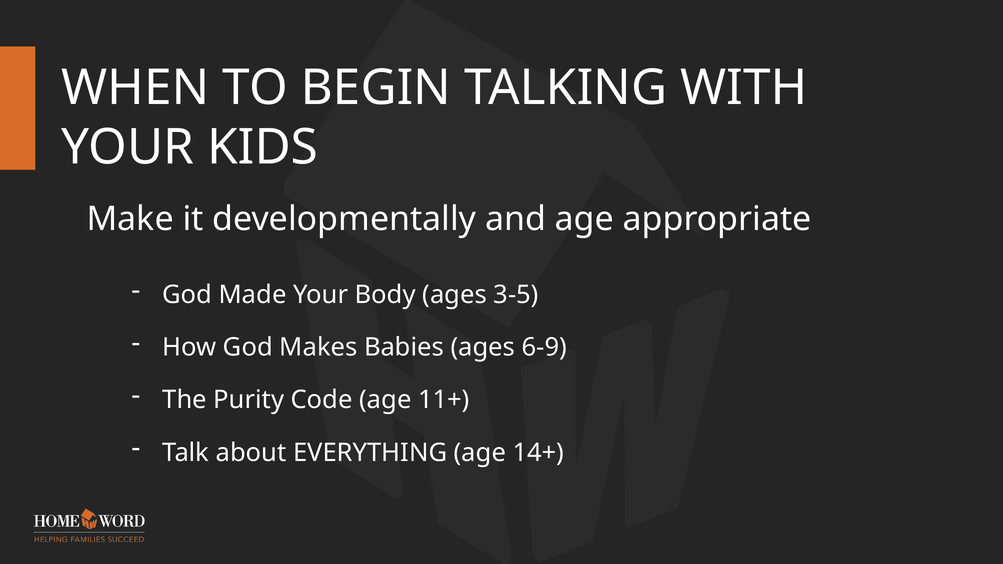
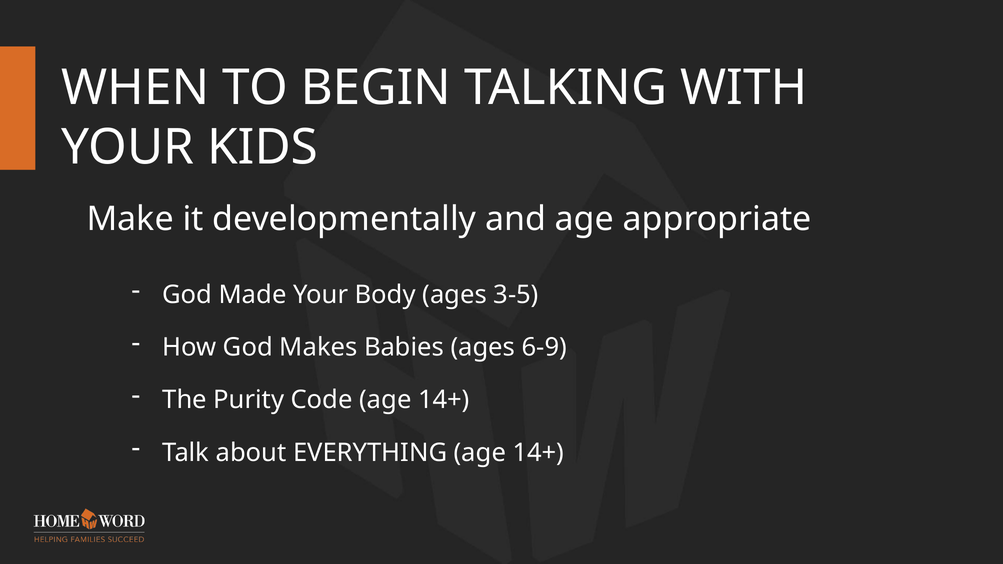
Code age 11+: 11+ -> 14+
